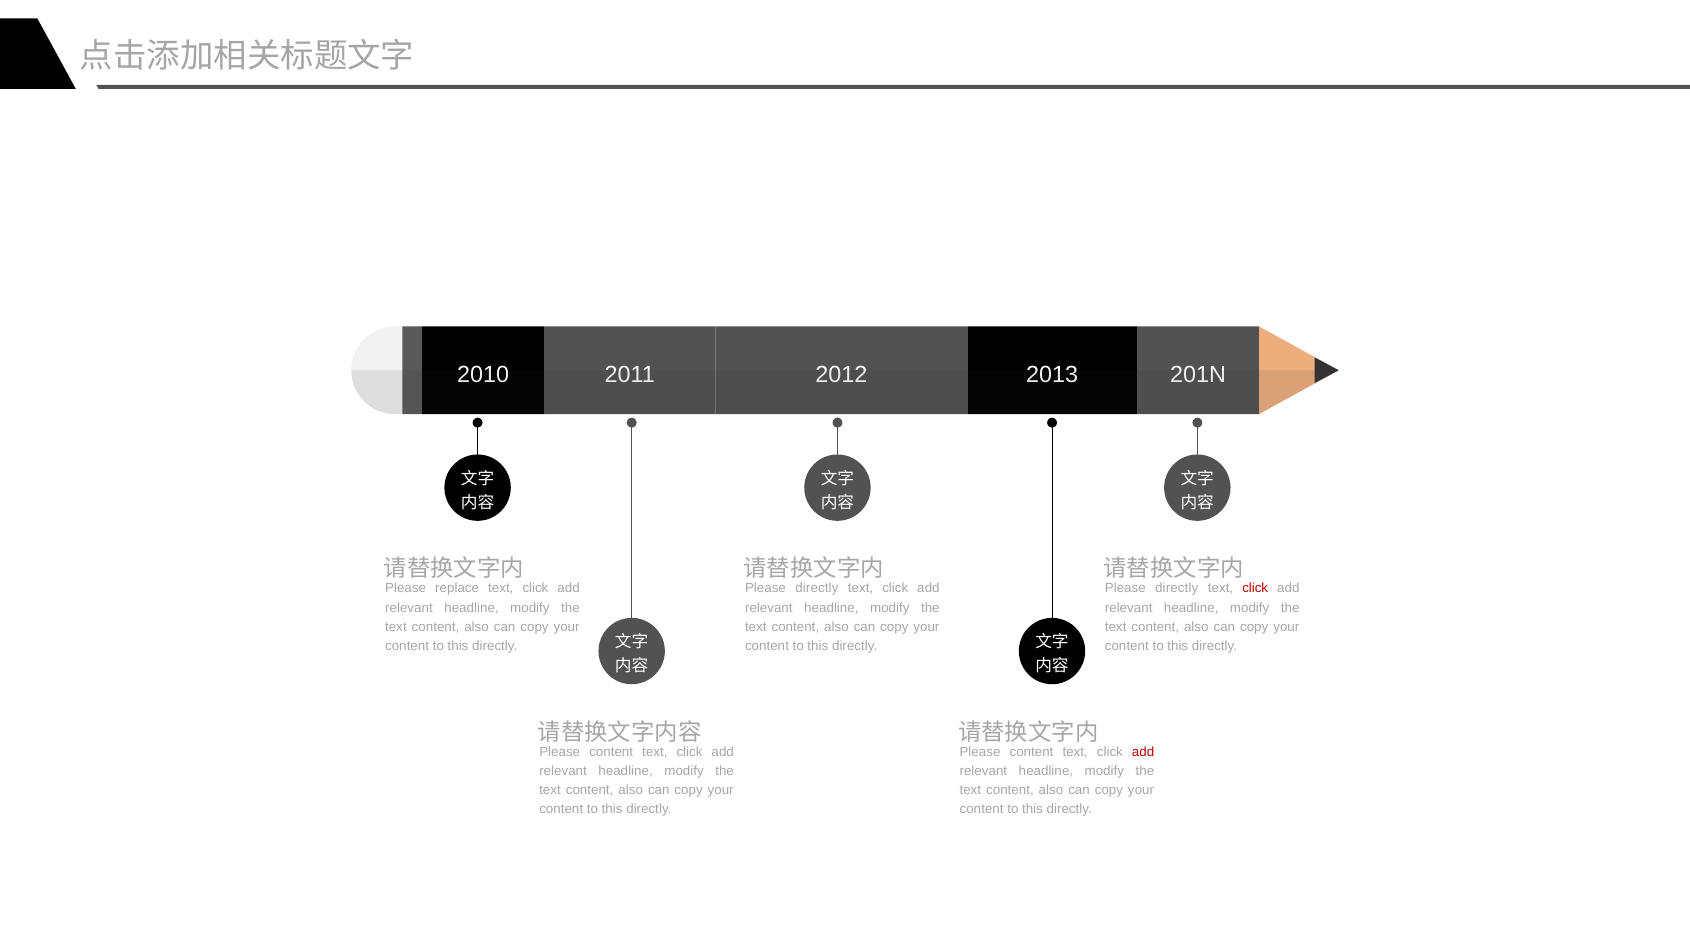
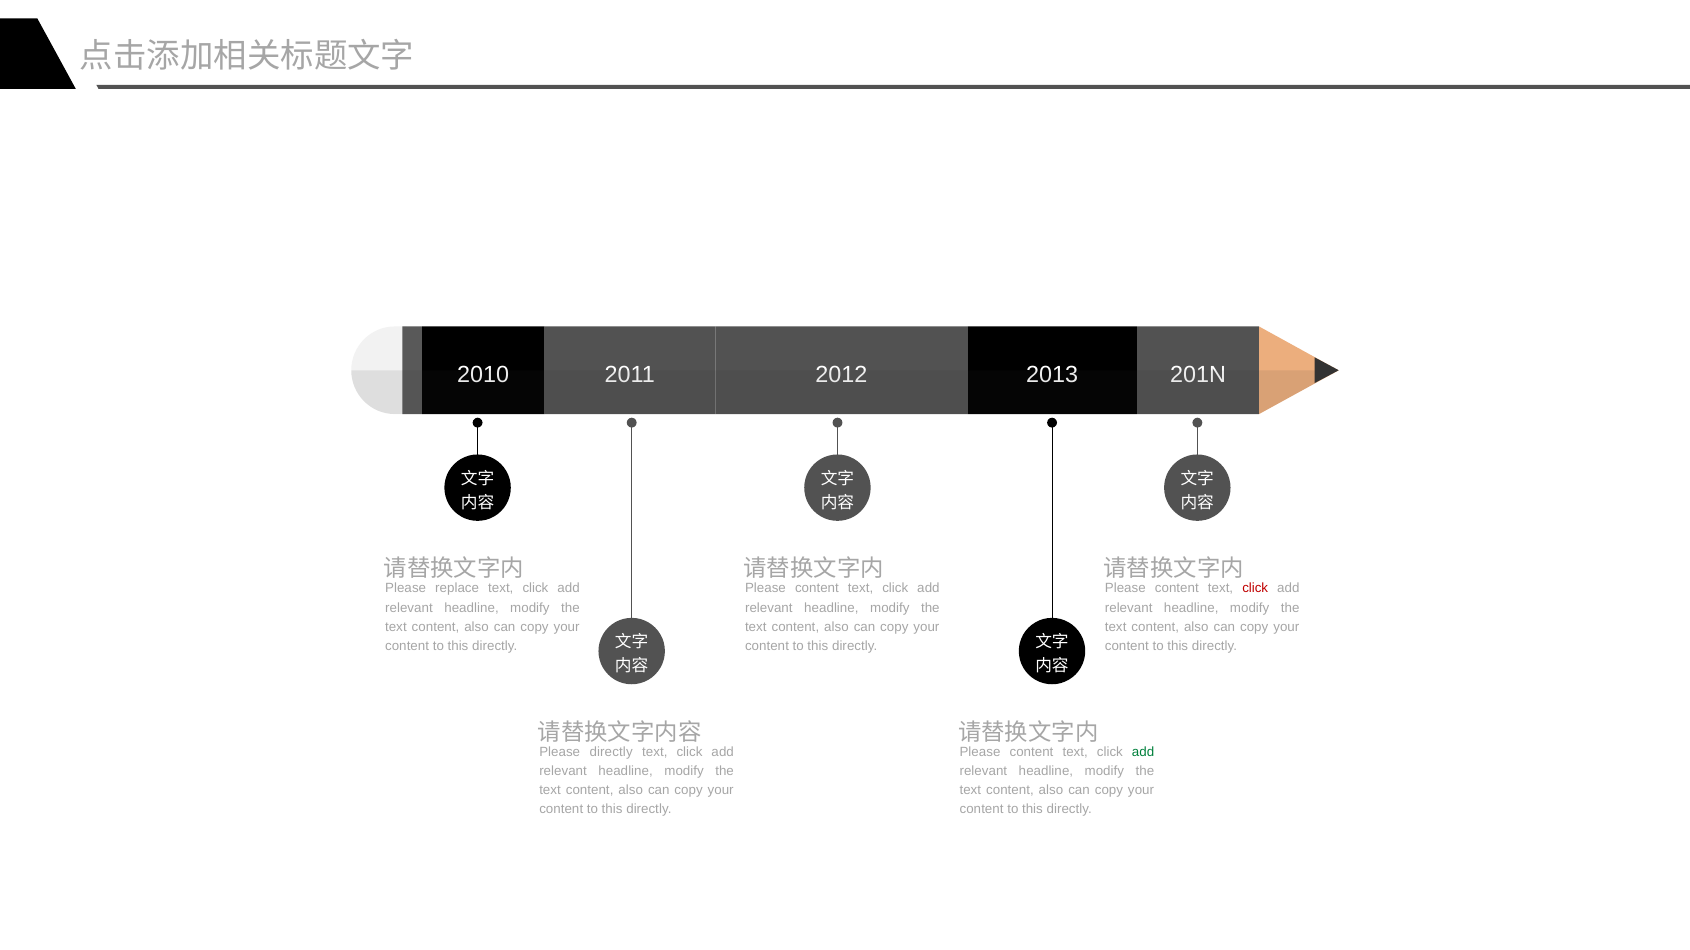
directly at (817, 589): directly -> content
directly at (1177, 589): directly -> content
content at (611, 752): content -> directly
add at (1143, 752) colour: red -> green
